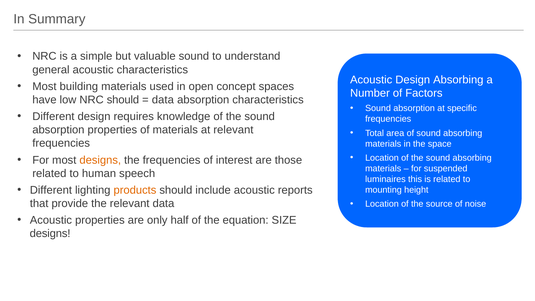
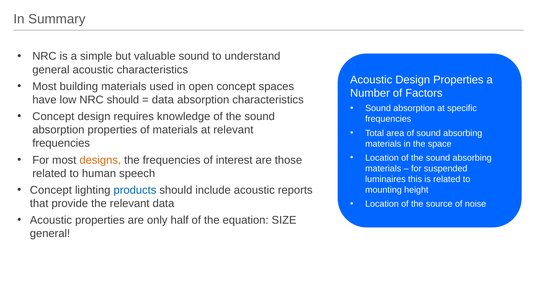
Design Absorbing: Absorbing -> Properties
Different at (53, 117): Different -> Concept
Different at (51, 190): Different -> Concept
products colour: orange -> blue
designs at (50, 234): designs -> general
